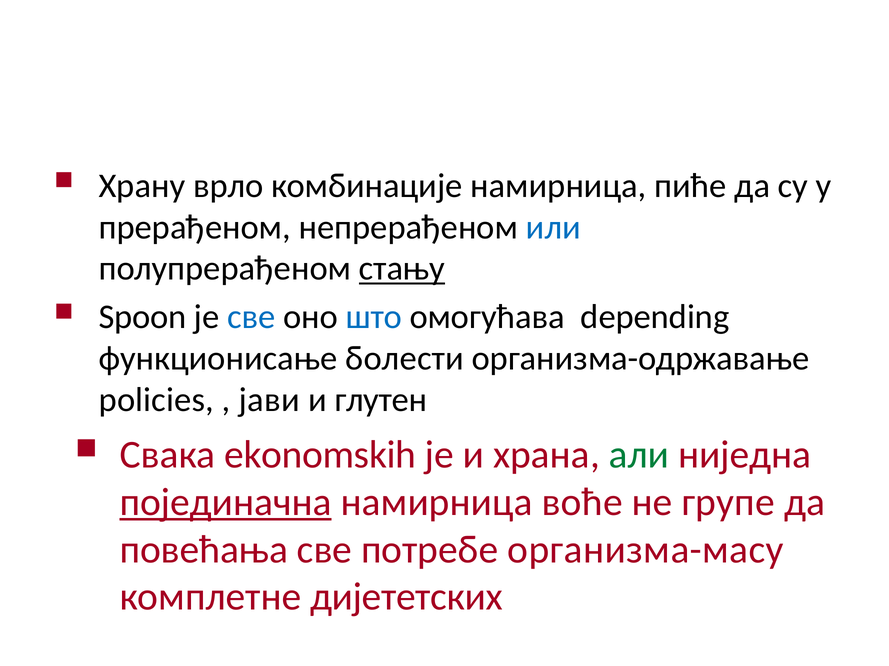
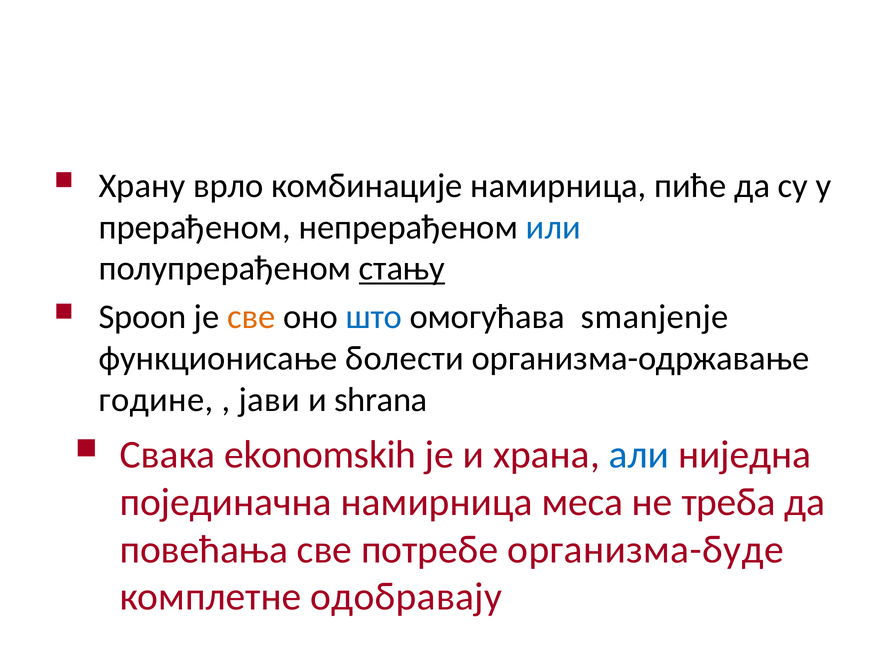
све at (251, 317) colour: blue -> orange
depending: depending -> smanjenje
policies: policies -> године
глутен: глутен -> shrana
али colour: green -> blue
појединачна underline: present -> none
воће: воће -> меса
групе: групе -> треба
организма-масу: организма-масу -> организма-буде
дијететских: дијететских -> одобравају
